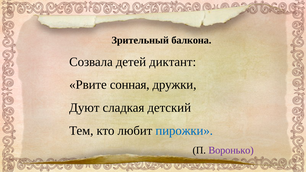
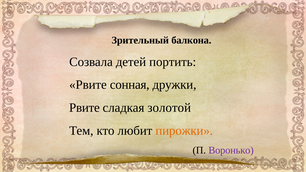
диктант: диктант -> портить
Дуют at (84, 108): Дуют -> Рвите
детский: детский -> золотой
пирожки colour: blue -> orange
